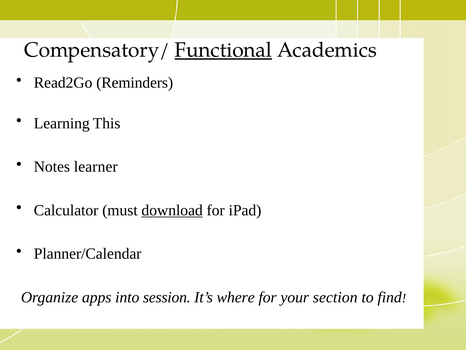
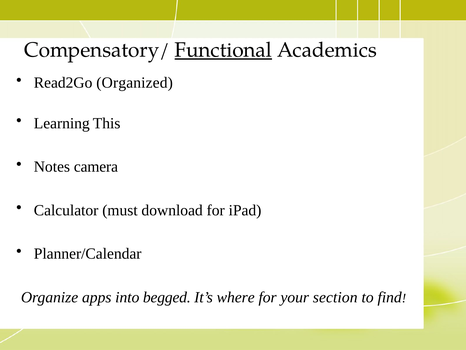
Reminders: Reminders -> Organized
learner: learner -> camera
download underline: present -> none
session: session -> begged
